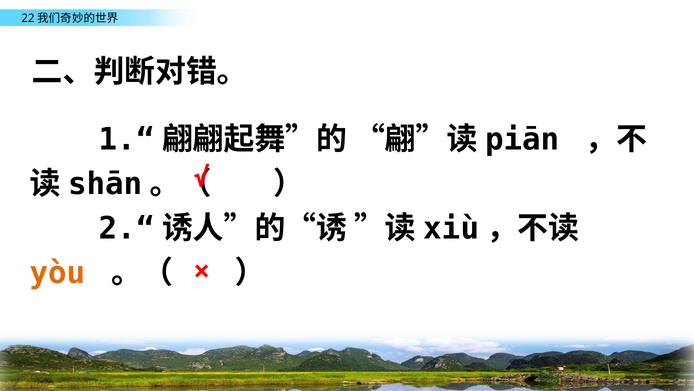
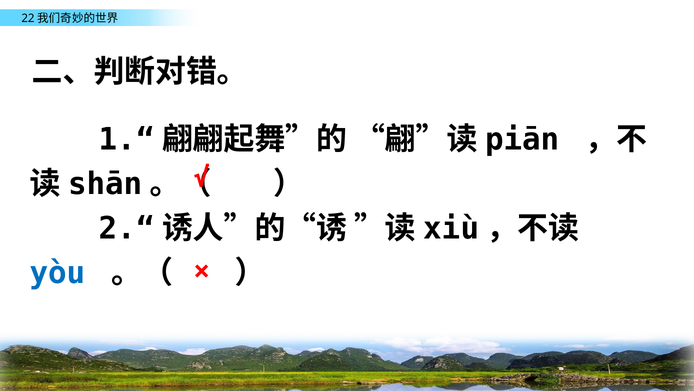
yòu colour: orange -> blue
